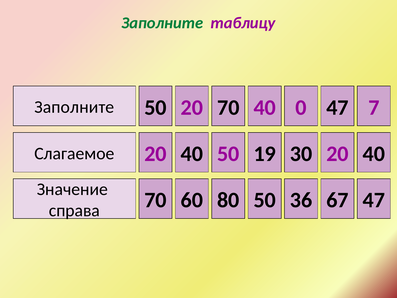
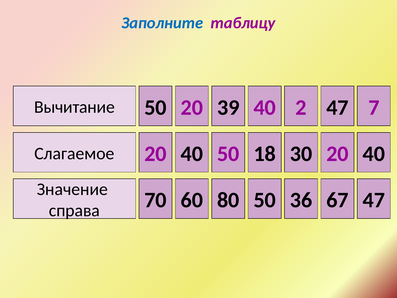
Заполните at (162, 23) colour: green -> blue
20 70: 70 -> 39
0: 0 -> 2
Заполните at (74, 107): Заполните -> Вычитание
19: 19 -> 18
